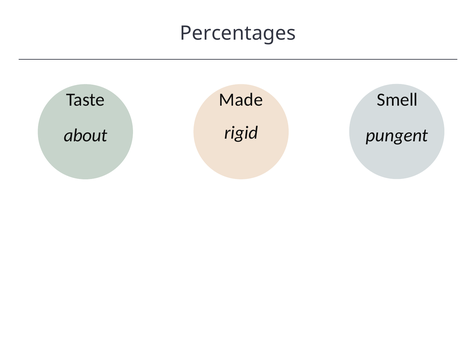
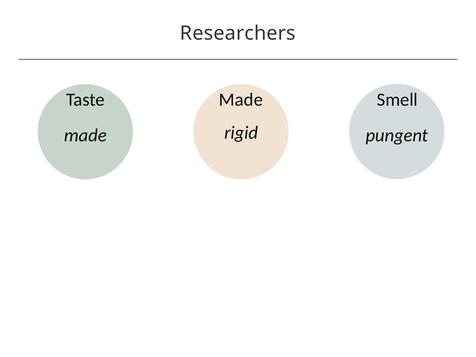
Percentages: Percentages -> Researchers
about at (85, 135): about -> made
